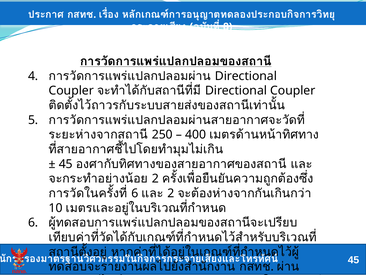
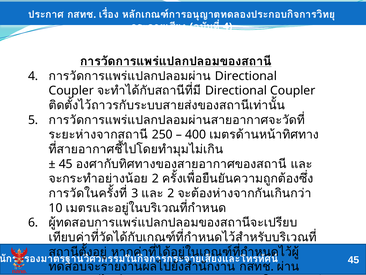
8 at (228, 27): 8 -> 4
6 at (135, 193): 6 -> 3
